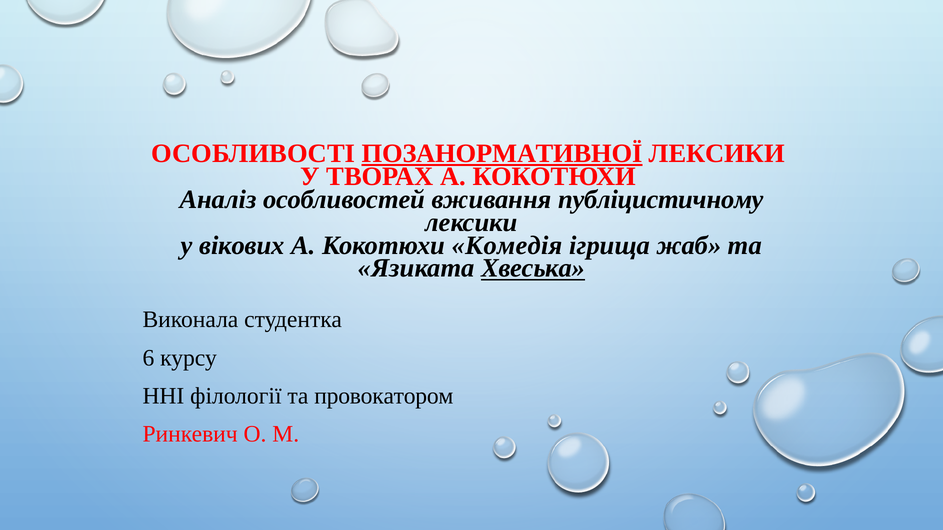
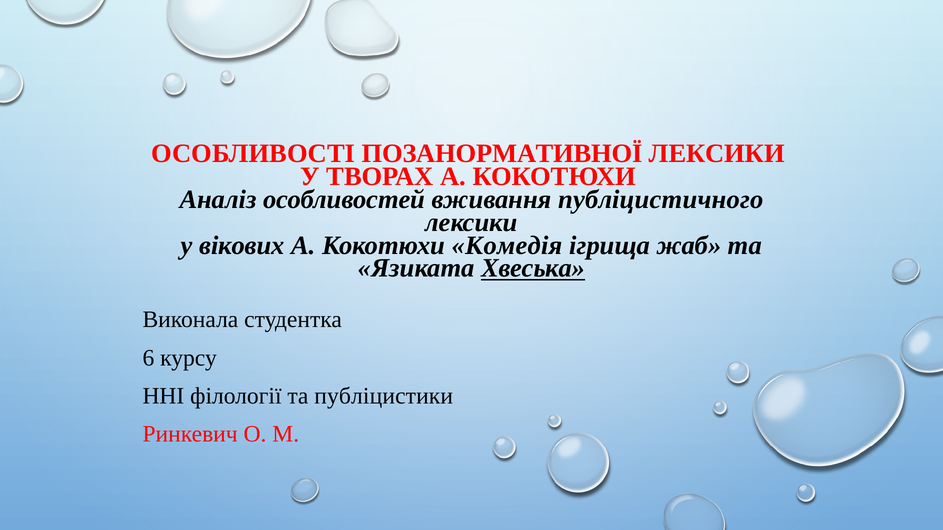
ПОЗАНОРМАТИВНОЇ underline: present -> none
публіцистичному: публіцистичному -> публіцистичного
провокатором: провокатором -> публіцистики
